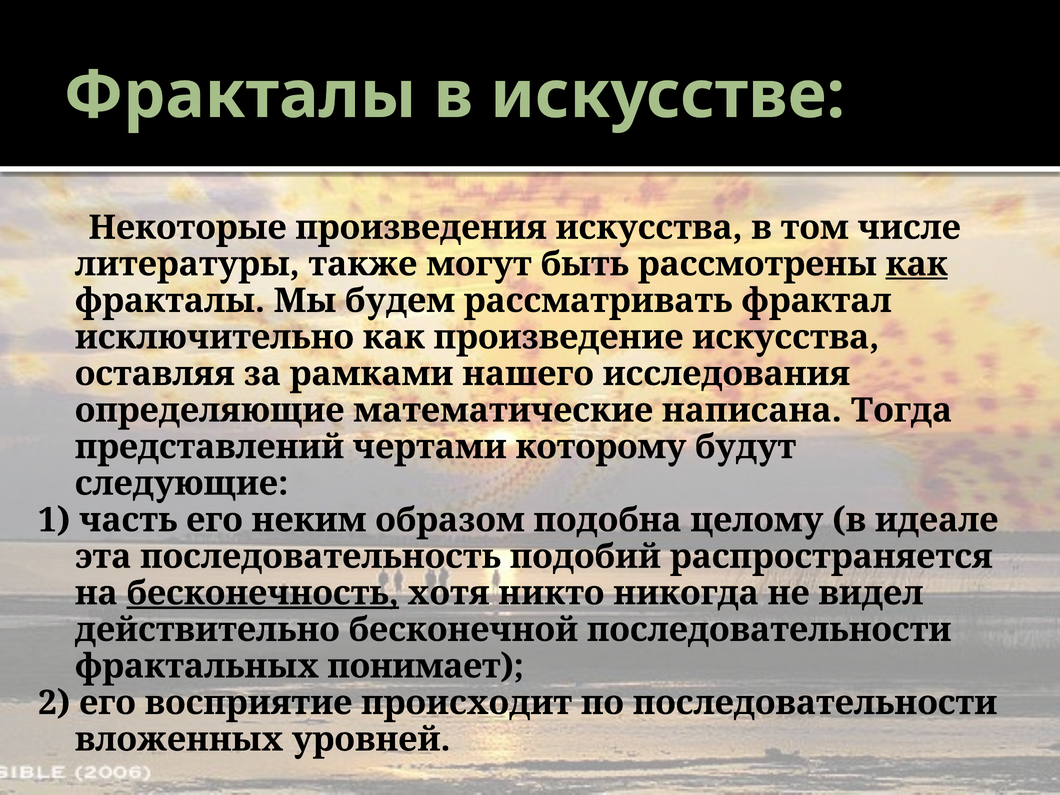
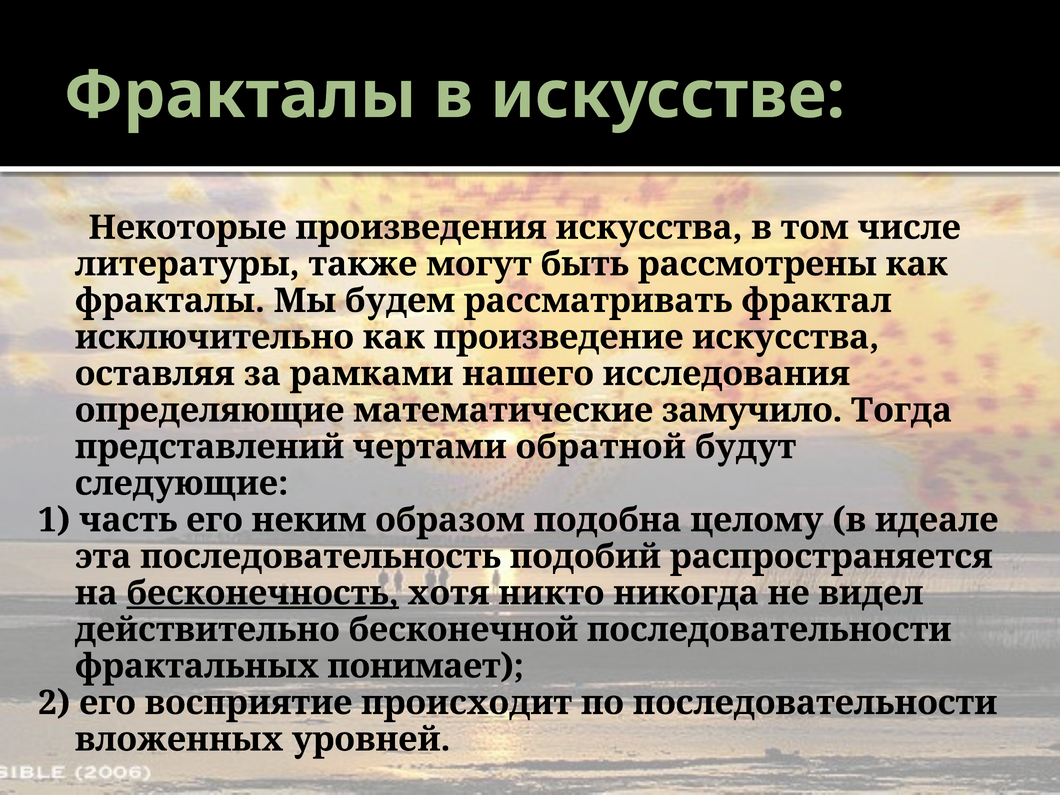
как at (917, 264) underline: present -> none
написана: написана -> замучило
которому: которому -> обратной
